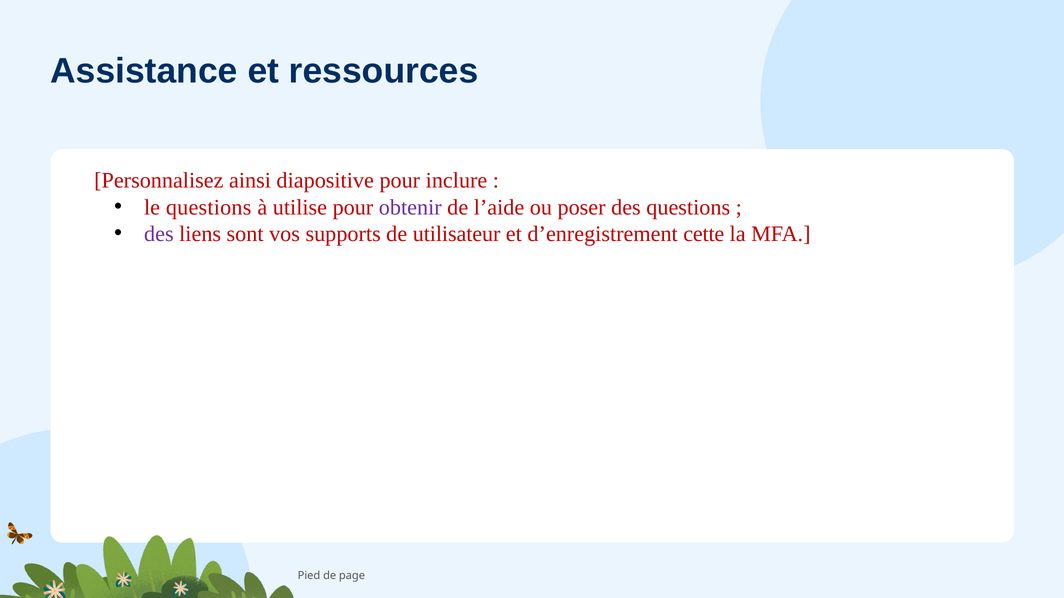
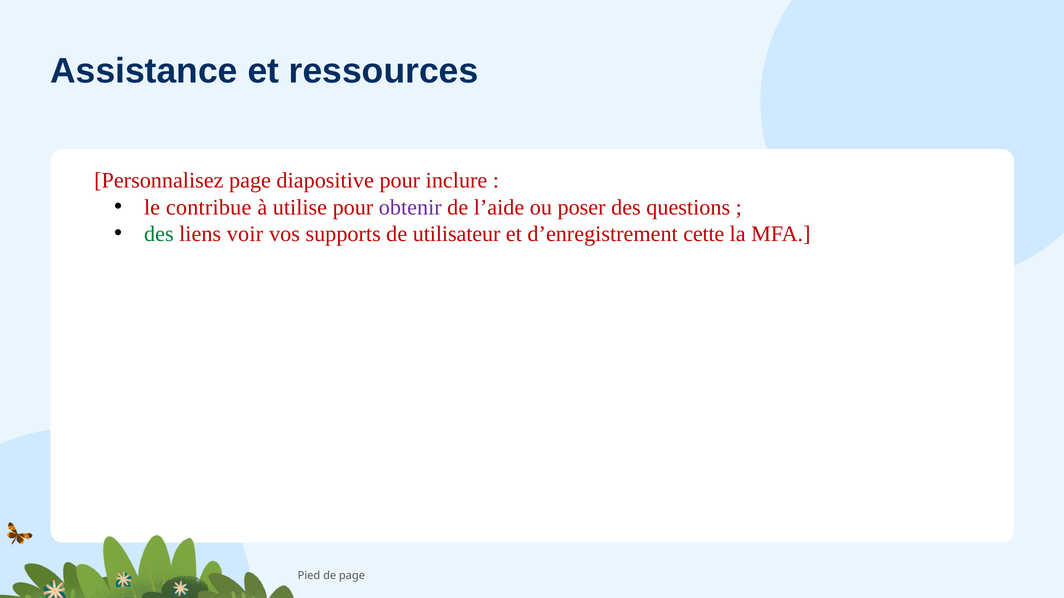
Personnalisez ainsi: ainsi -> page
le questions: questions -> contribue
des at (159, 234) colour: purple -> green
sont: sont -> voir
